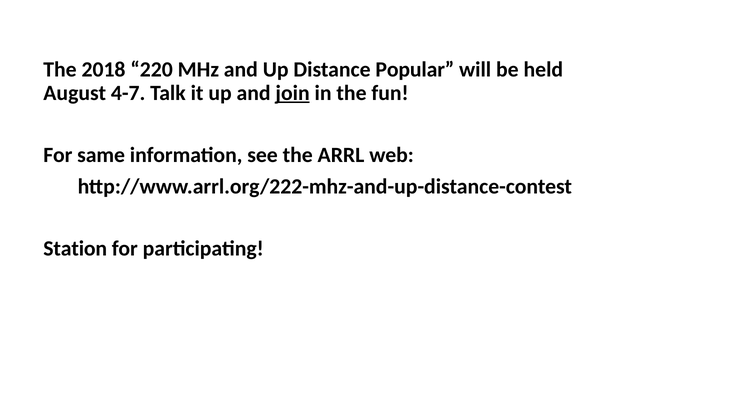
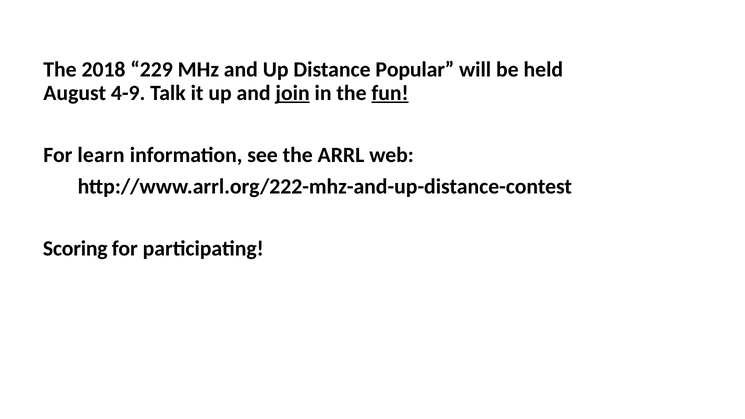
220: 220 -> 229
4-7: 4-7 -> 4-9
fun underline: none -> present
same: same -> learn
Station: Station -> Scoring
